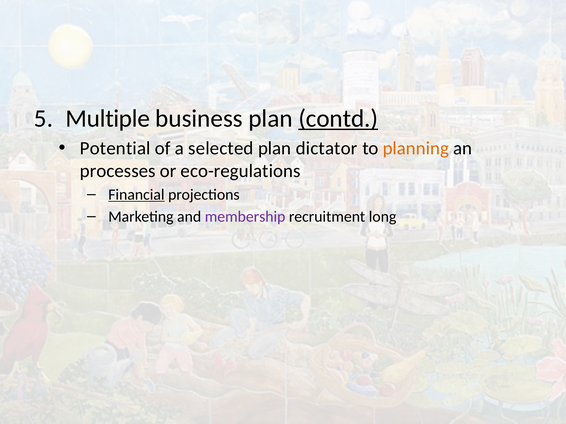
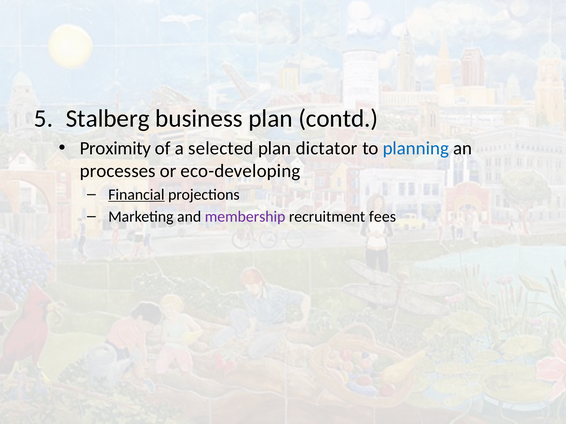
Multiple: Multiple -> Stalberg
contd underline: present -> none
Potential: Potential -> Proximity
planning colour: orange -> blue
eco-regulations: eco-regulations -> eco-developing
long: long -> fees
